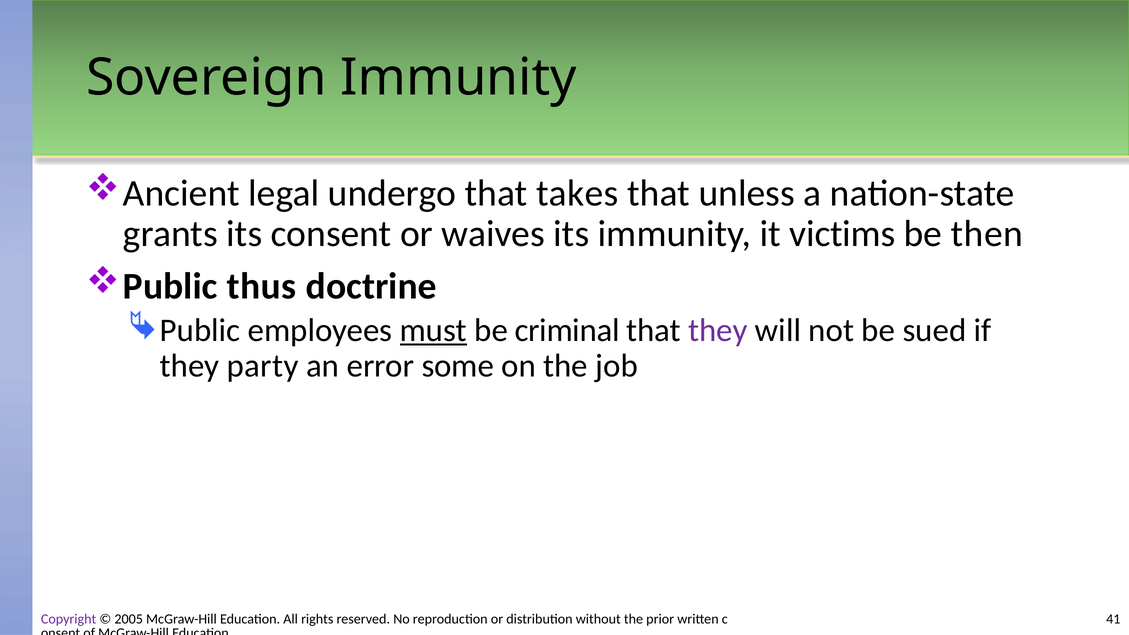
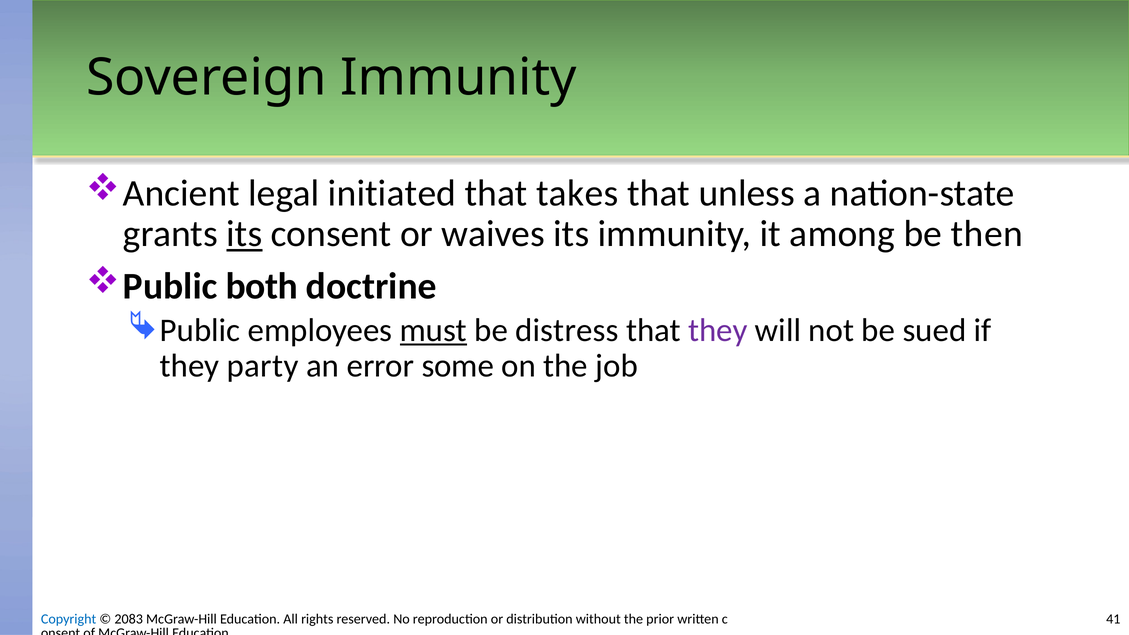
undergo: undergo -> initiated
its at (244, 234) underline: none -> present
victims: victims -> among
thus: thus -> both
criminal: criminal -> distress
Copyright colour: purple -> blue
2005: 2005 -> 2083
